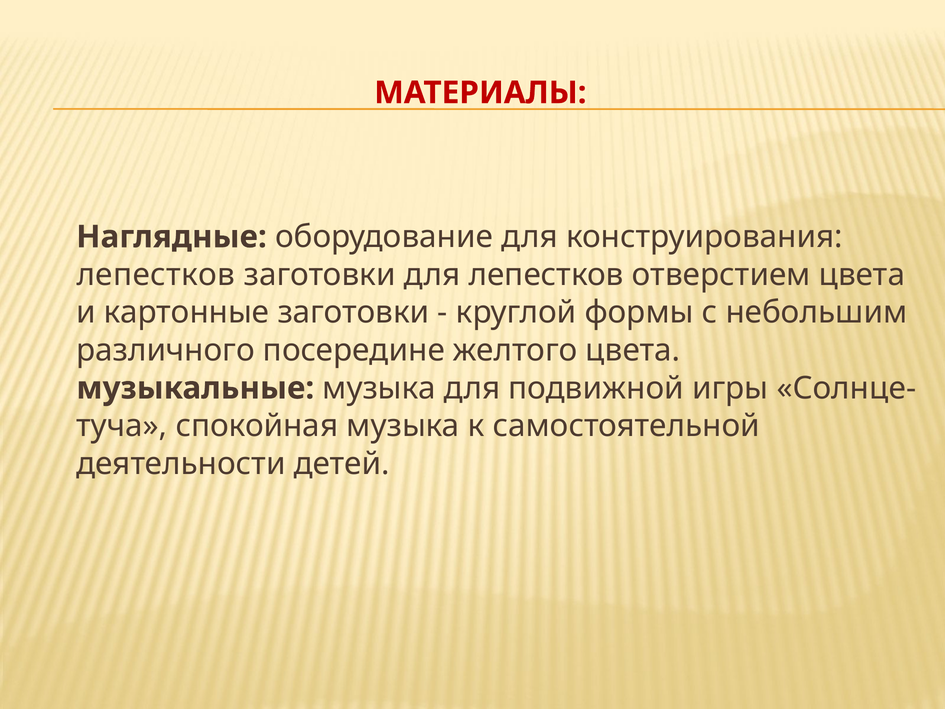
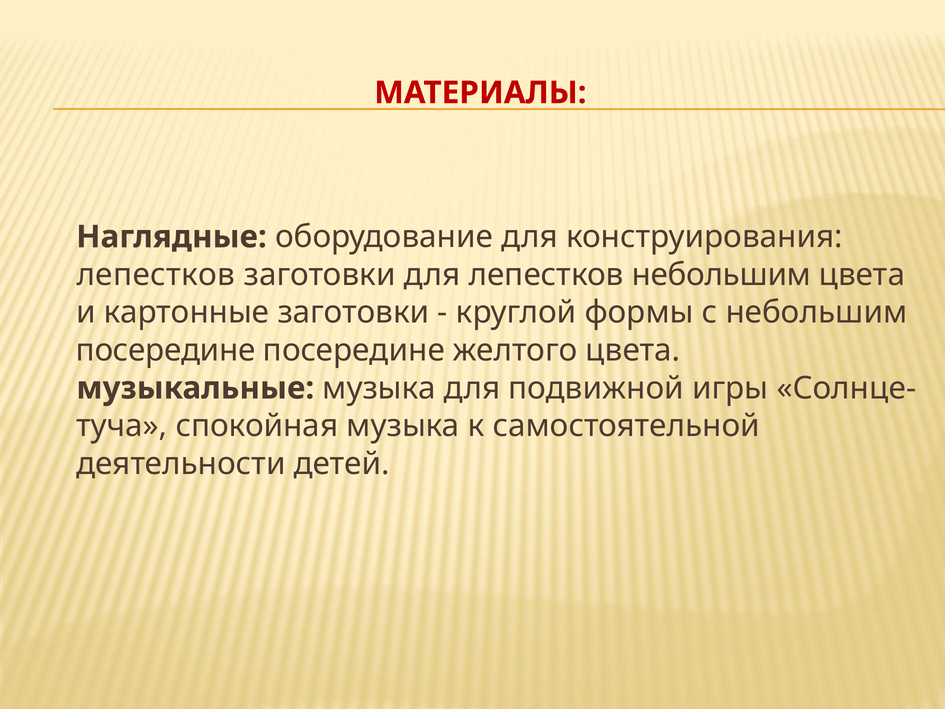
лепестков отверстием: отверстием -> небольшим
различного at (166, 350): различного -> посередине
